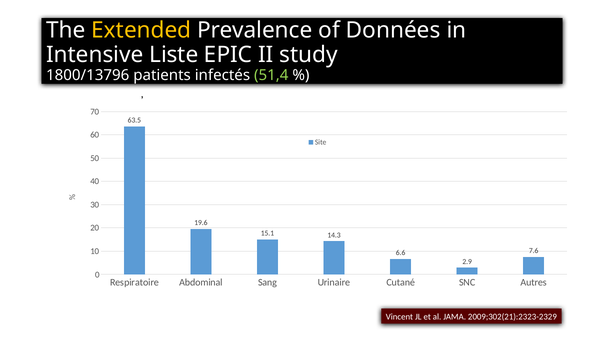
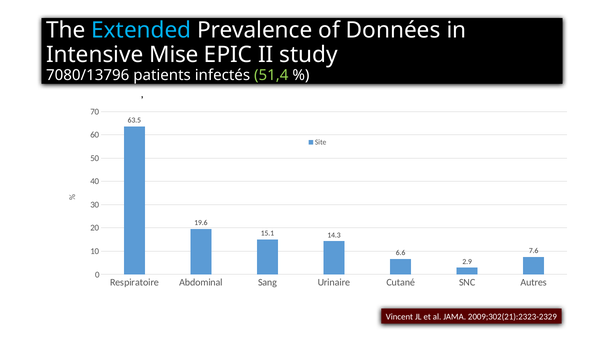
Extended colour: yellow -> light blue
Liste: Liste -> Mise
1800/13796: 1800/13796 -> 7080/13796
